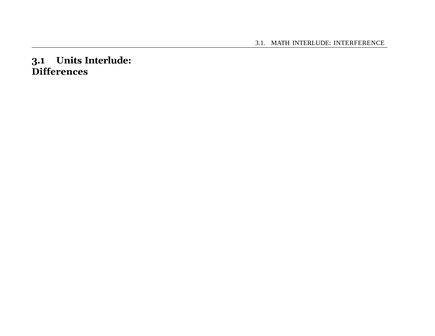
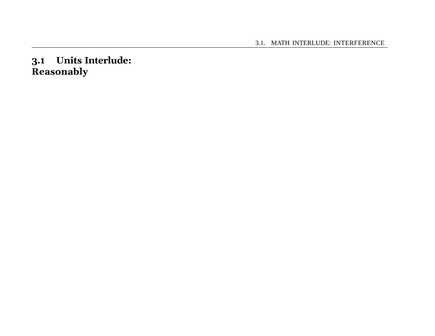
Differences: Differences -> Reasonably
